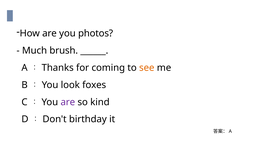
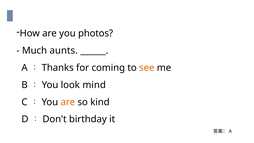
brush: brush -> aunts
foxes: foxes -> mind
are at (68, 102) colour: purple -> orange
